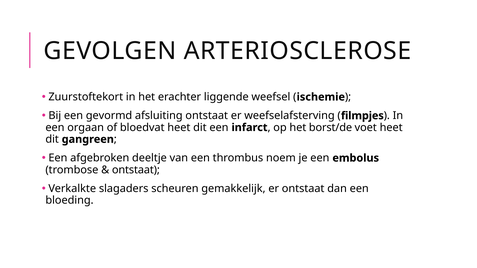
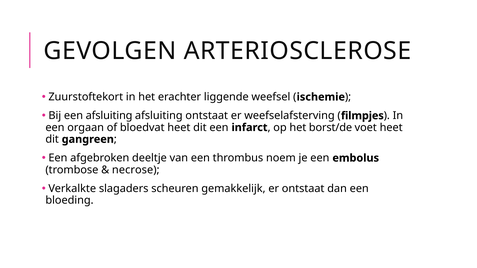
een gevormd: gevormd -> afsluiting
ontstaat at (136, 170): ontstaat -> necrose
